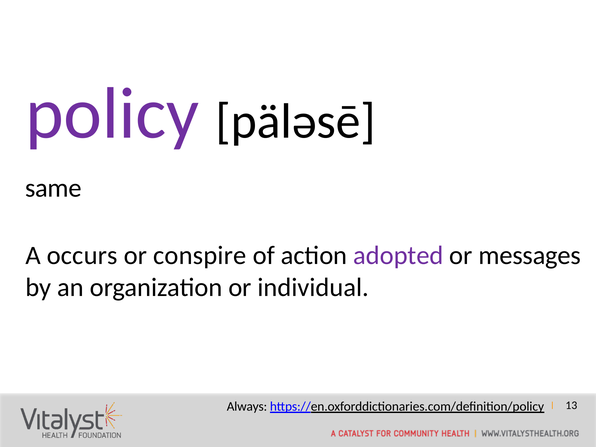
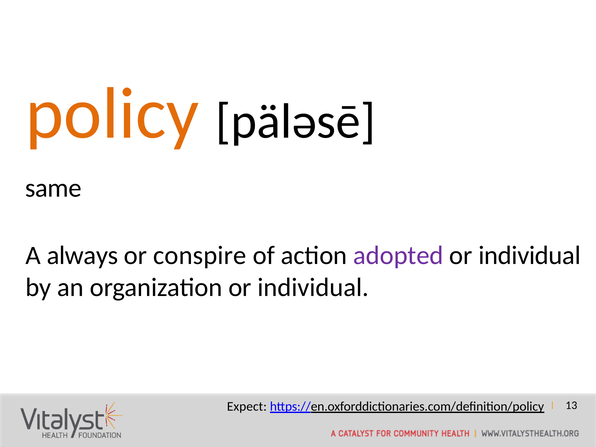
policy colour: purple -> orange
occurs: occurs -> always
messages at (530, 255): messages -> individual
Always: Always -> Expect
